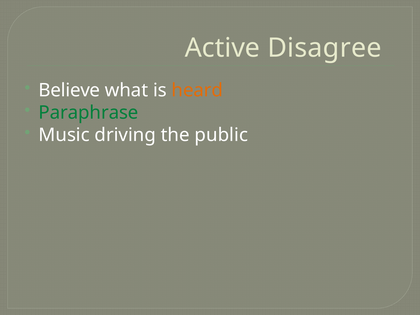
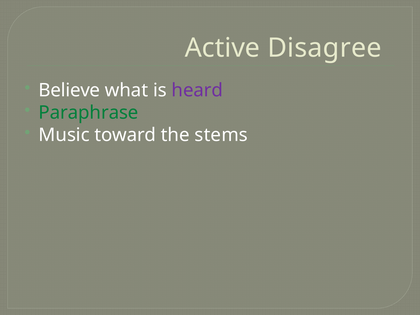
heard colour: orange -> purple
driving: driving -> toward
public: public -> stems
